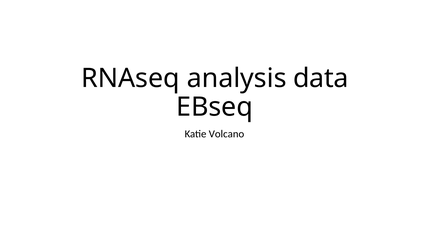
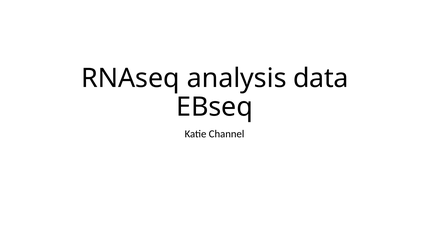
Volcano: Volcano -> Channel
